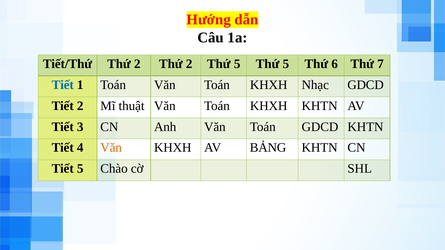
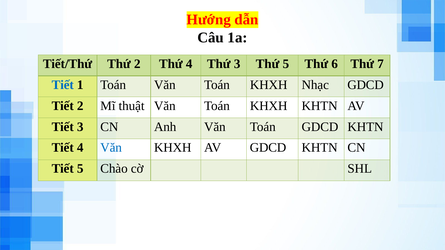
2 Thứ 2: 2 -> 4
5 at (237, 64): 5 -> 3
Văn at (111, 148) colour: orange -> blue
AV BẢNG: BẢNG -> GDCD
